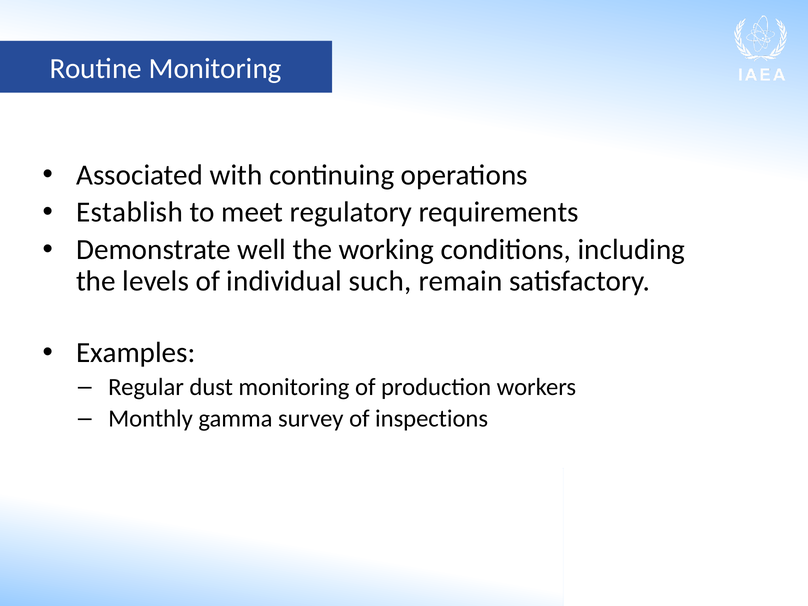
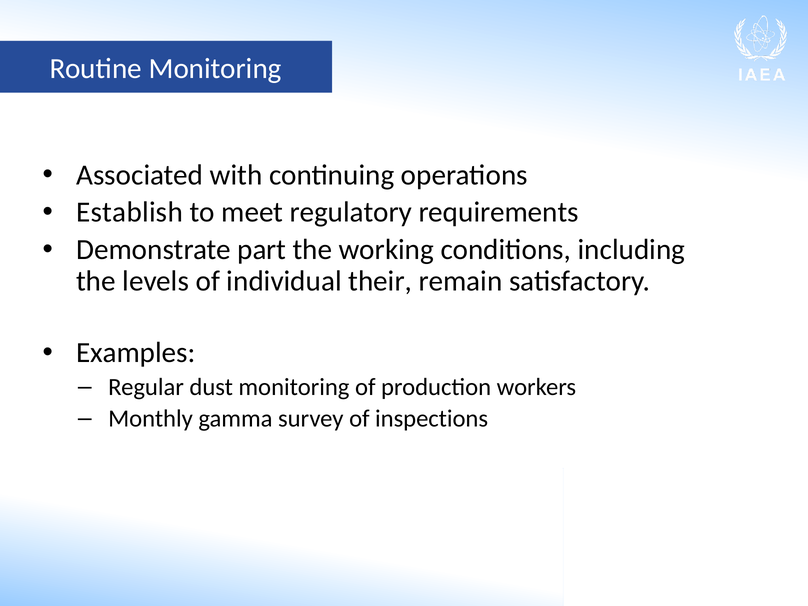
well: well -> part
such: such -> their
